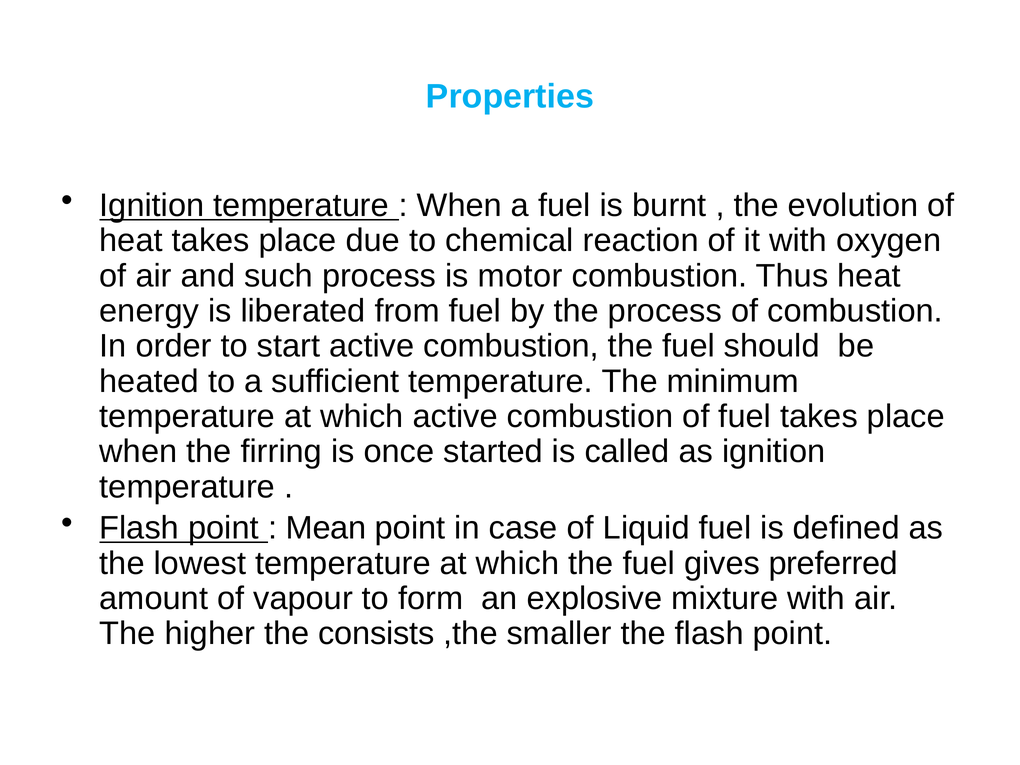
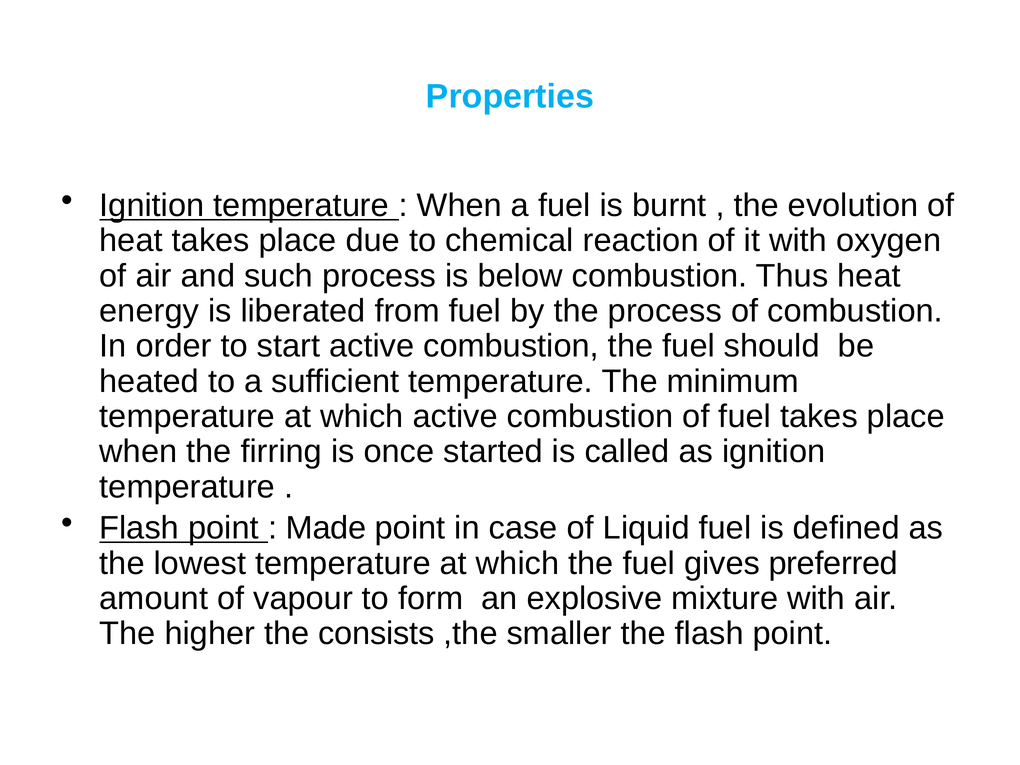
motor: motor -> below
Mean: Mean -> Made
